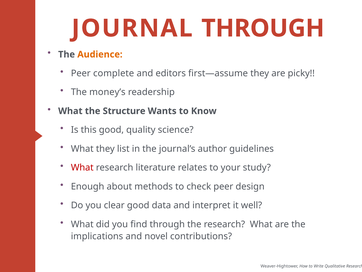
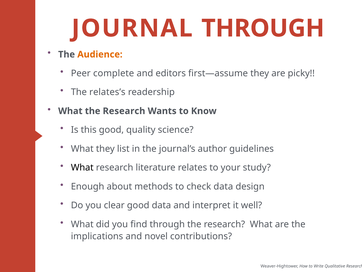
money’s: money’s -> relates’s
What the Structure: Structure -> Research
What at (82, 167) colour: red -> black
check peer: peer -> data
